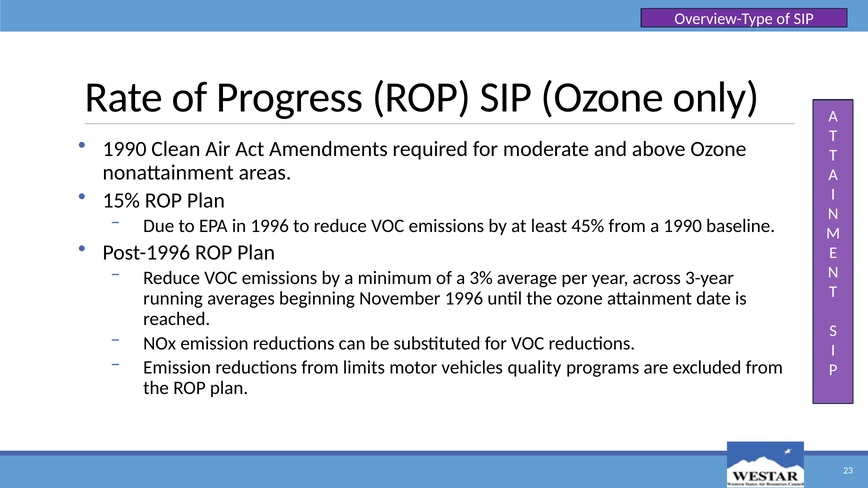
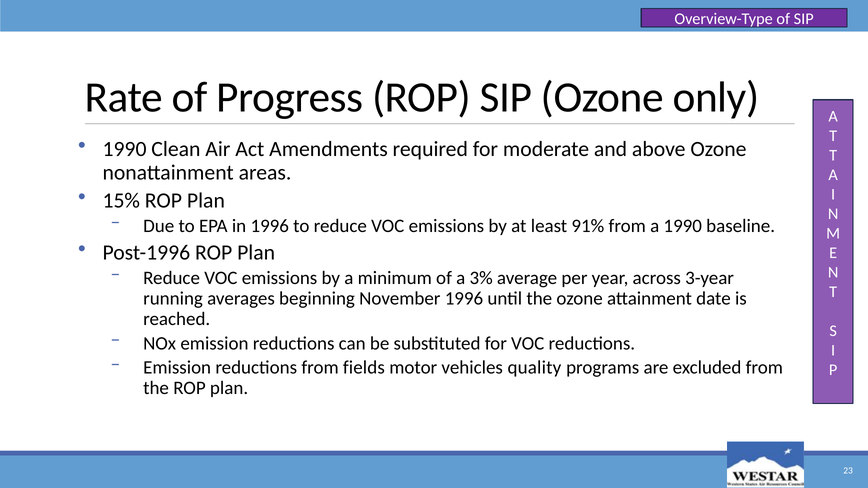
45%: 45% -> 91%
limits: limits -> fields
